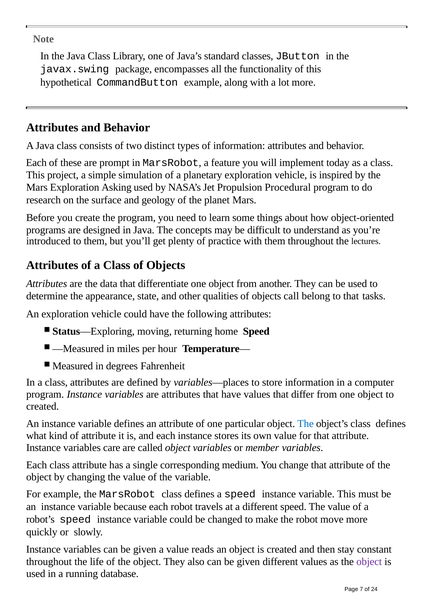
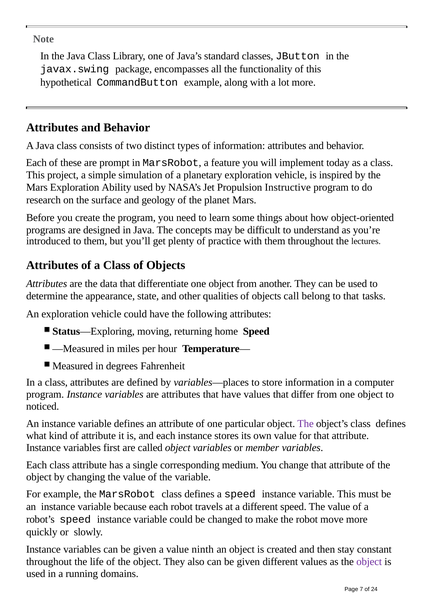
Asking: Asking -> Ability
Procedural: Procedural -> Instructive
created at (43, 407): created -> noticed
The at (306, 424) colour: blue -> purple
care: care -> first
reads: reads -> ninth
database: database -> domains
